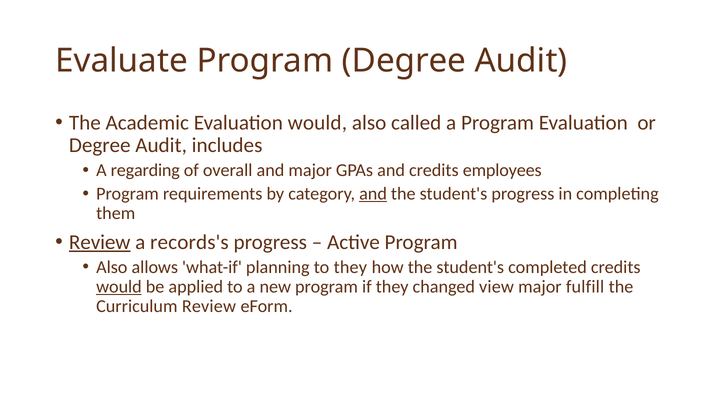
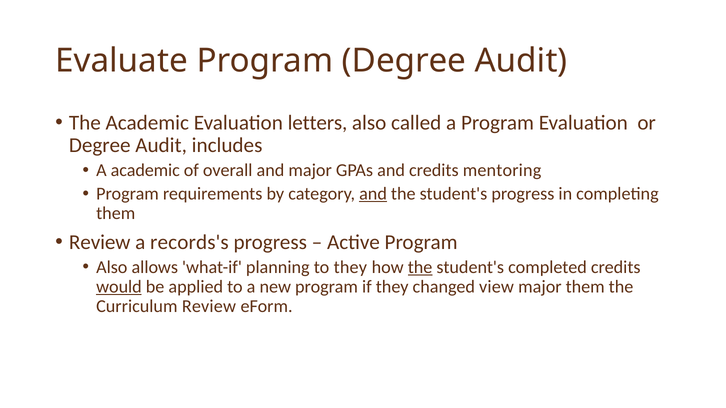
Evaluation would: would -> letters
A regarding: regarding -> academic
employees: employees -> mentoring
Review at (100, 242) underline: present -> none
the at (420, 267) underline: none -> present
major fulfill: fulfill -> them
